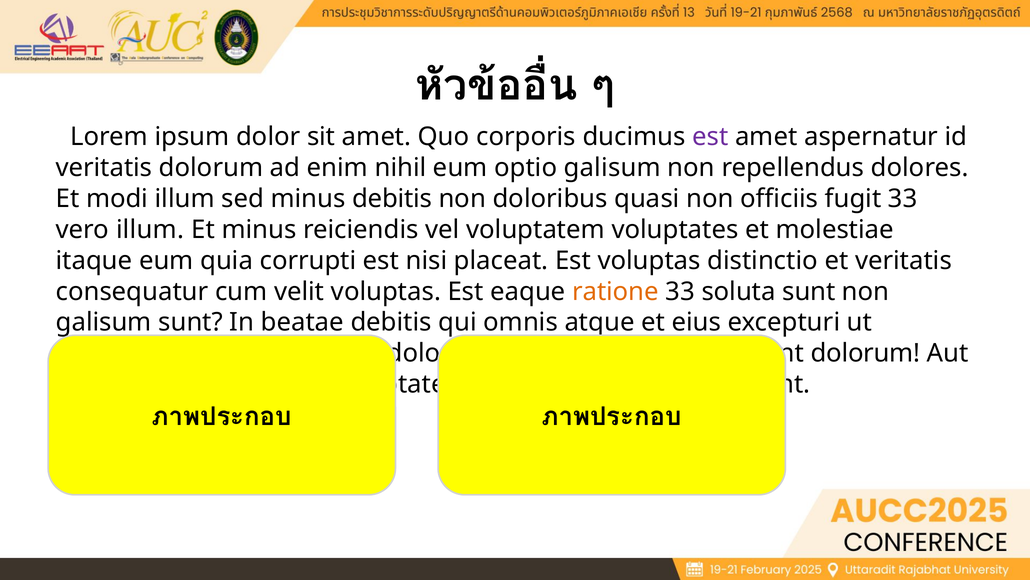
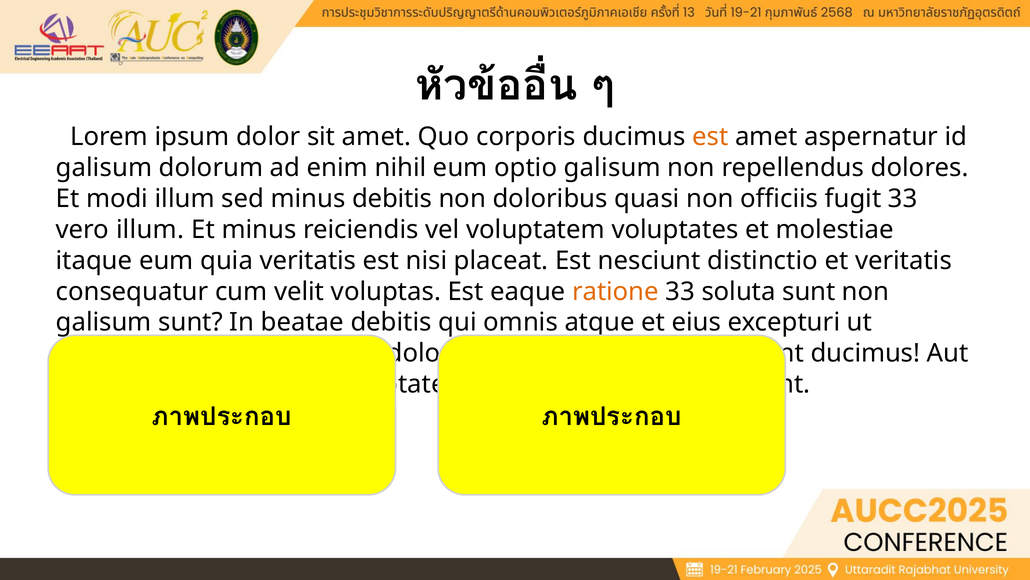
est at (710, 137) colour: purple -> orange
veritatis at (104, 168): veritatis -> galisum
quia corrupti: corrupti -> veritatis
Est voluptas: voluptas -> nesciunt
dolorum at (866, 353): dolorum -> ducimus
